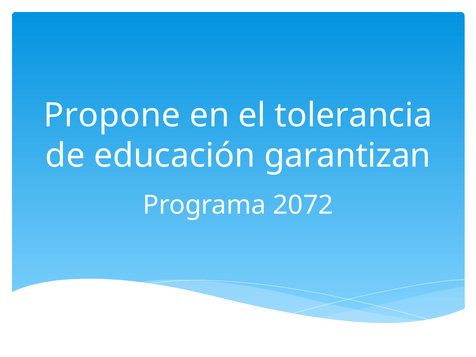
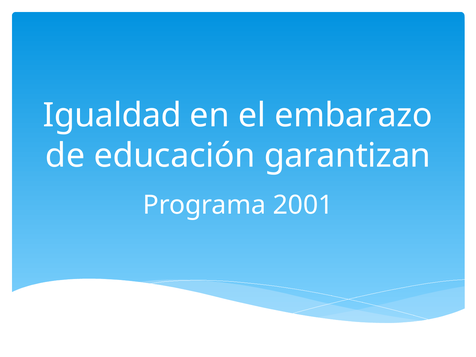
Propone: Propone -> Igualdad
tolerancia: tolerancia -> embarazo
2072: 2072 -> 2001
